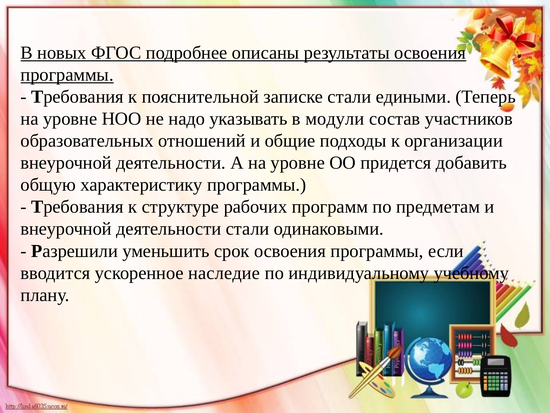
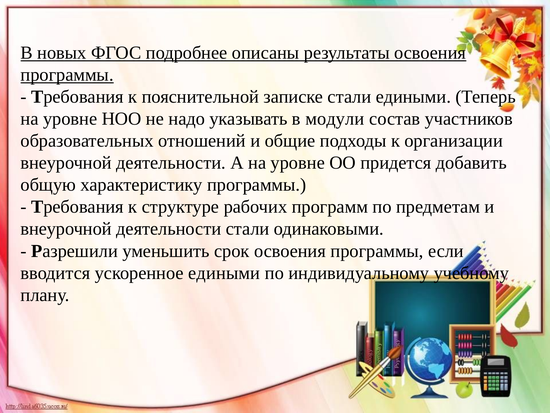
ускоренное наследие: наследие -> едиными
